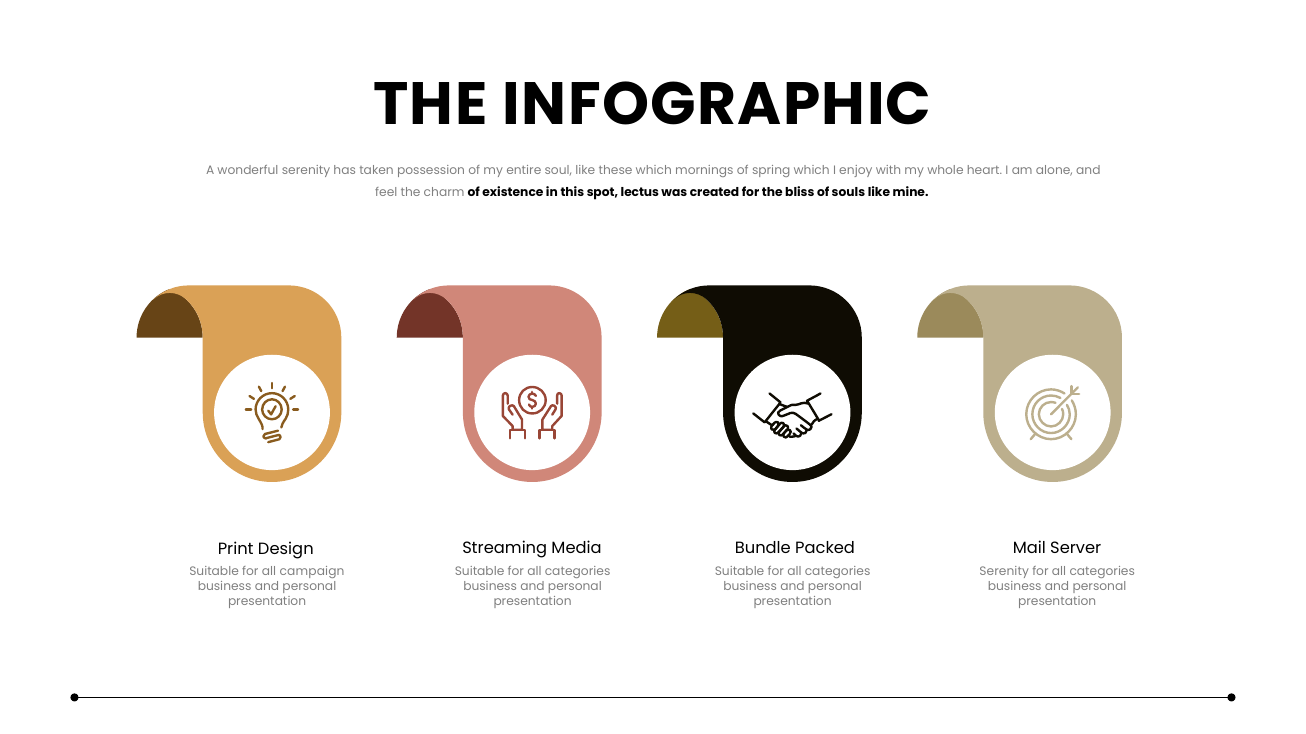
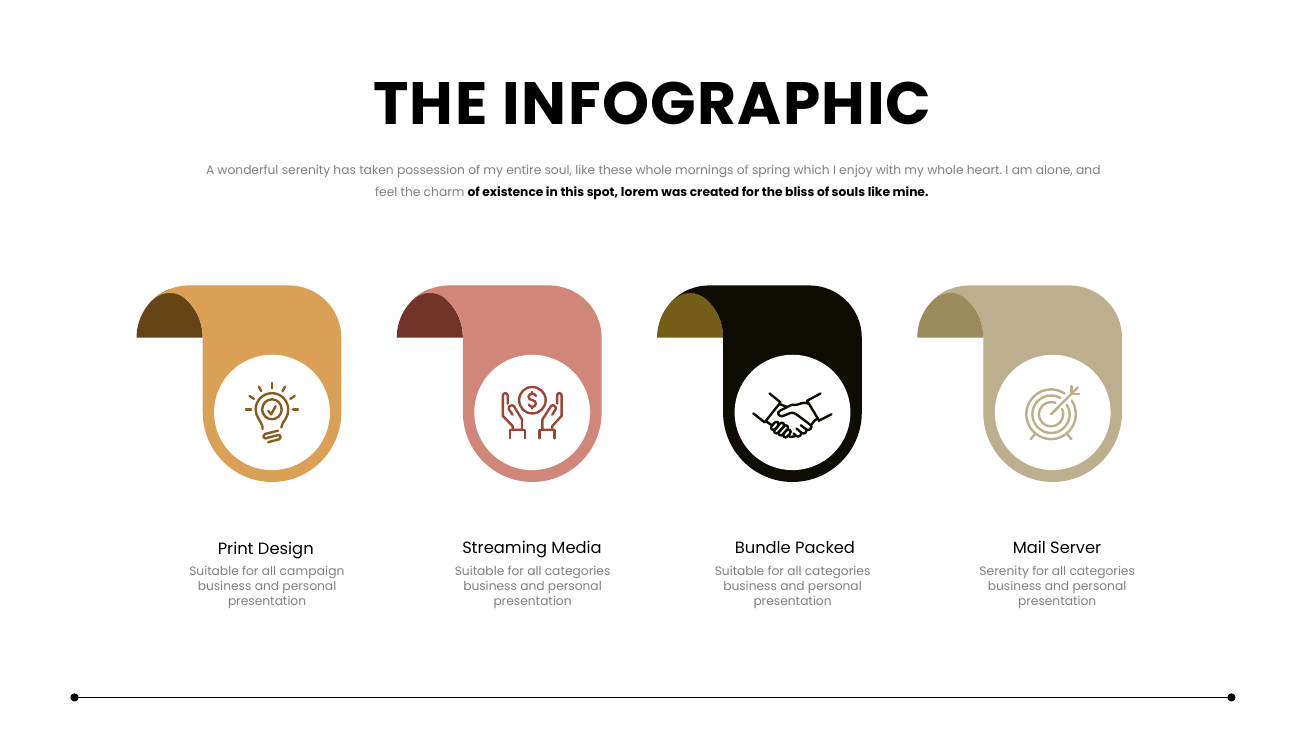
these which: which -> whole
lectus: lectus -> lorem
